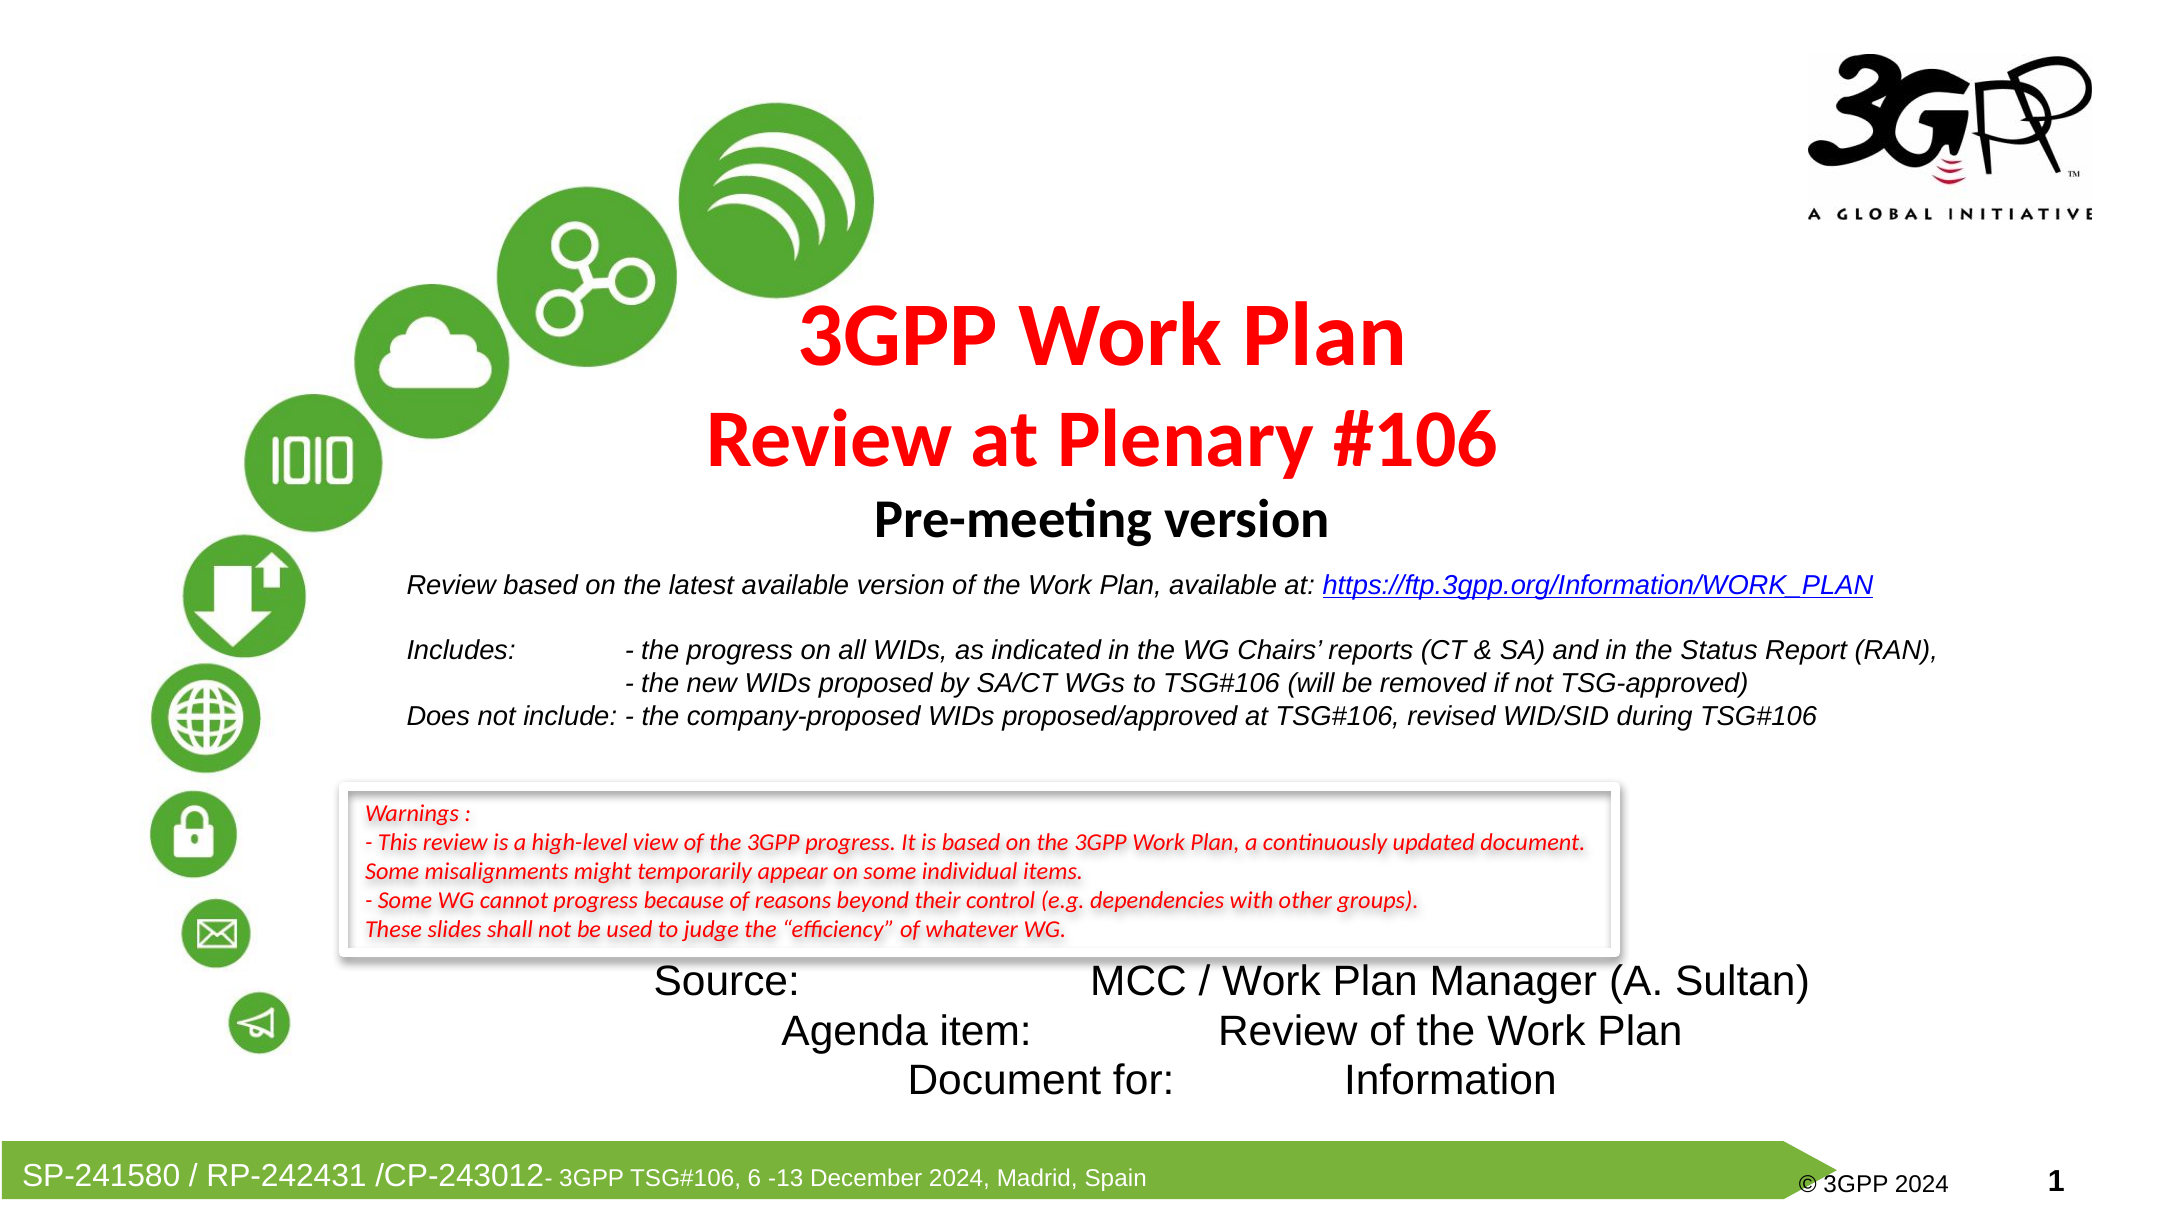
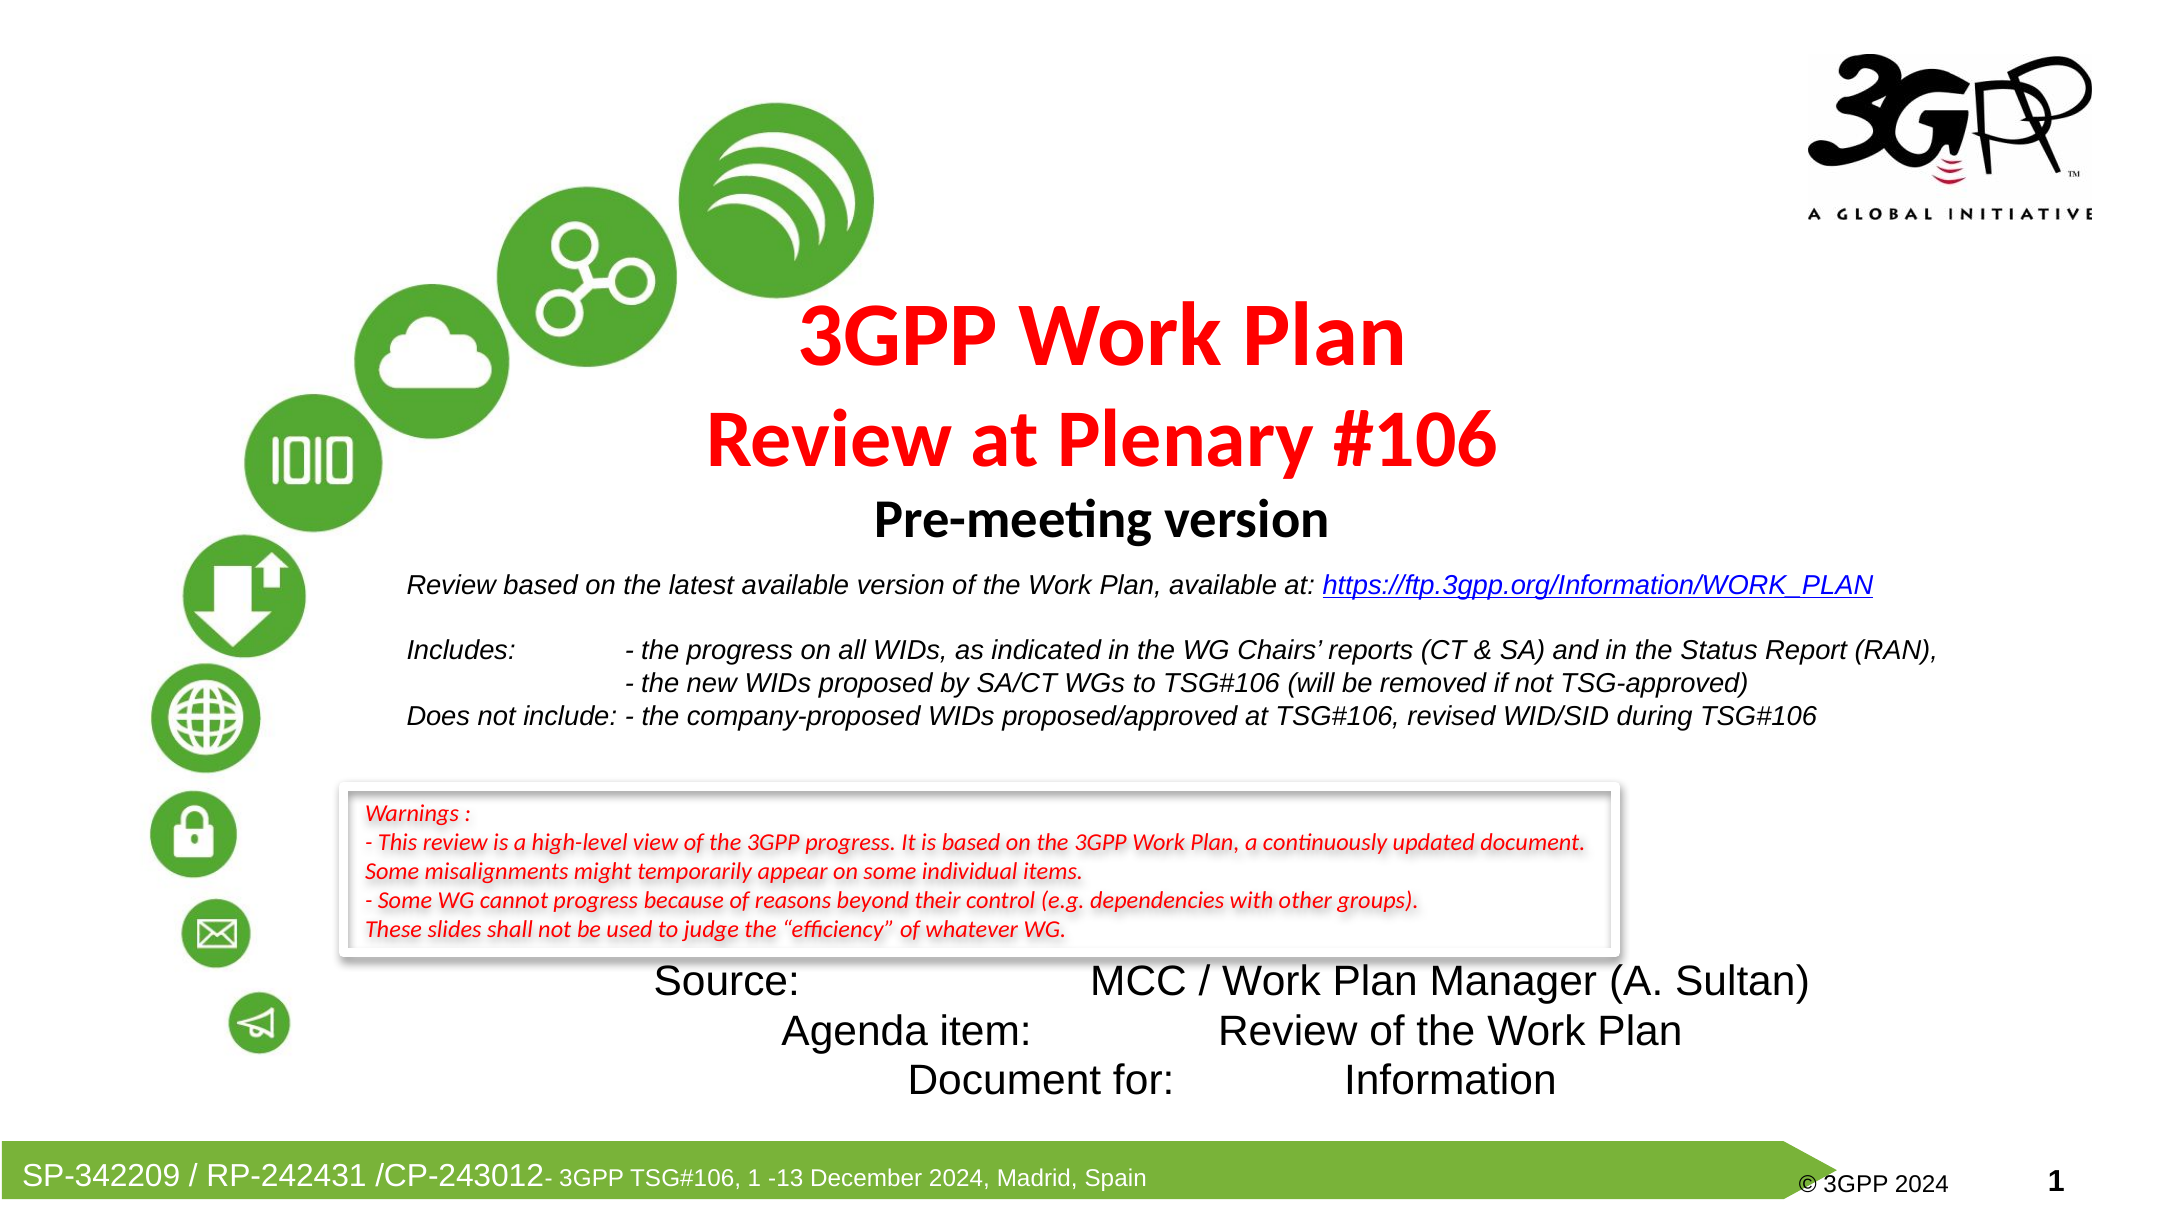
SP-241580: SP-241580 -> SP-342209
6 at (754, 1179): 6 -> 1
